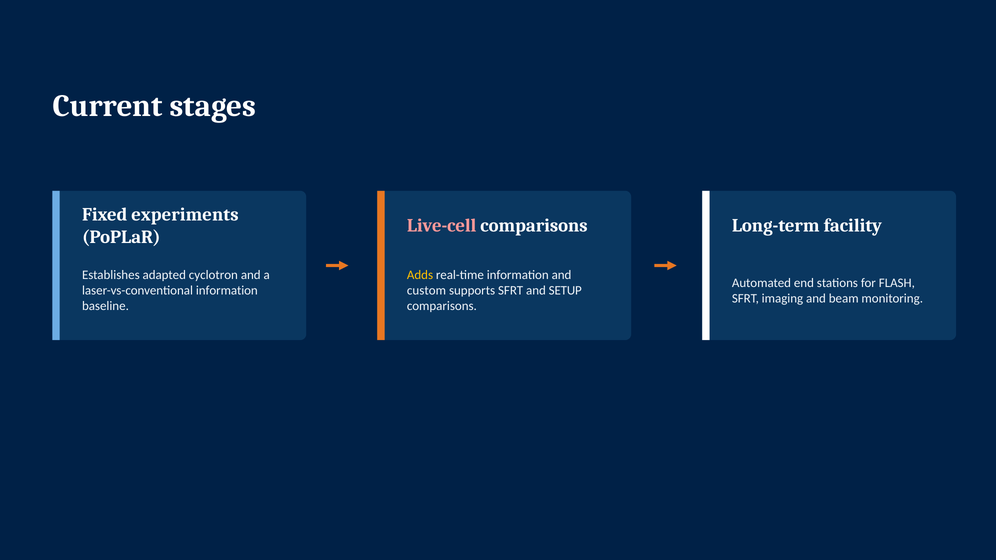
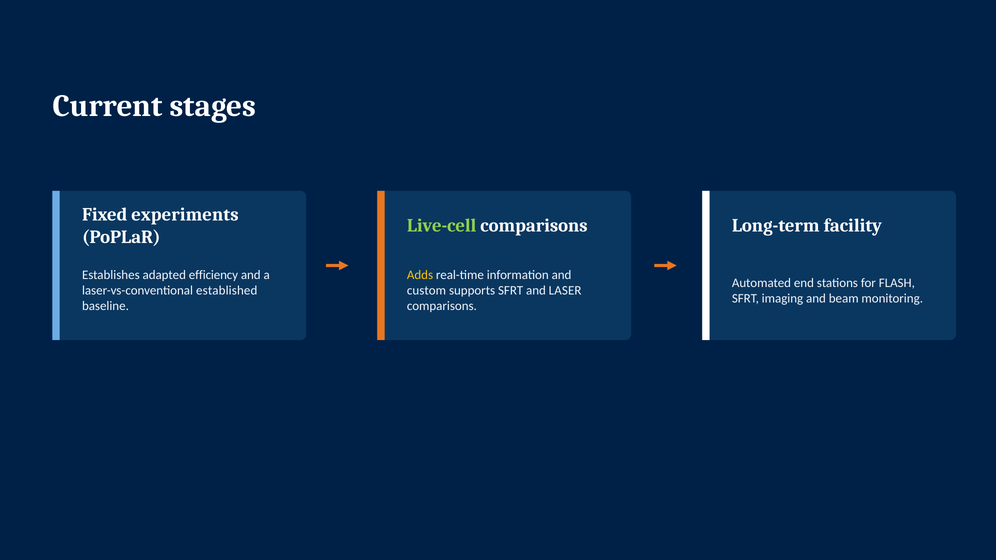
Live-cell colour: pink -> light green
cyclotron: cyclotron -> efficiency
laser-vs-conventional information: information -> established
SETUP: SETUP -> LASER
